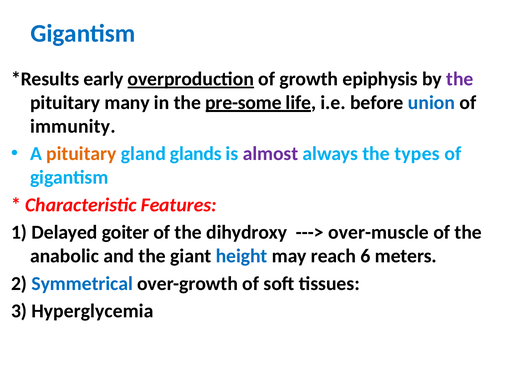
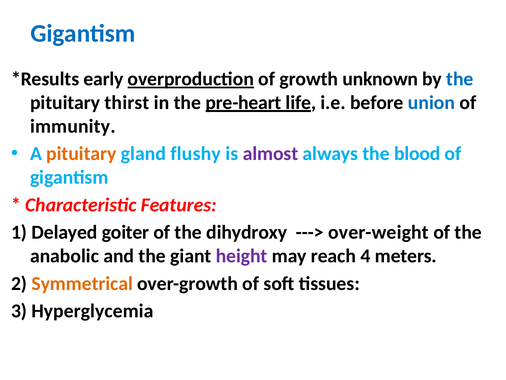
epiphysis: epiphysis -> unknown
the at (460, 79) colour: purple -> blue
many: many -> thirst
pre-some: pre-some -> pre-heart
glands: glands -> flushy
types: types -> blood
over-muscle: over-muscle -> over-weight
height colour: blue -> purple
6: 6 -> 4
Symmetrical colour: blue -> orange
